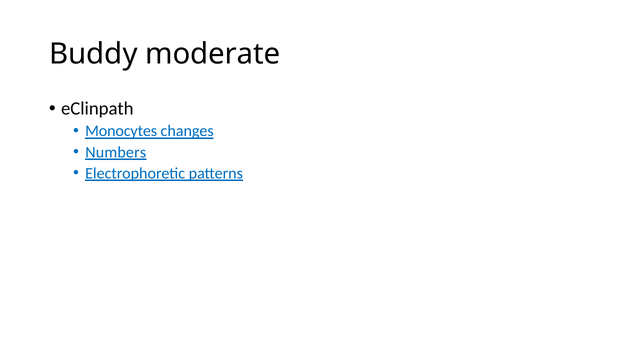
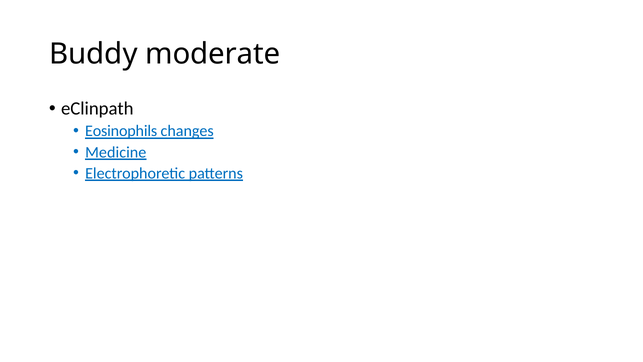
Monocytes: Monocytes -> Eosinophils
Numbers: Numbers -> Medicine
